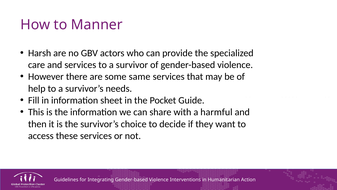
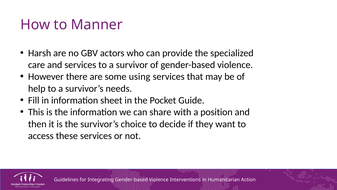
same: same -> using
harmful: harmful -> position
